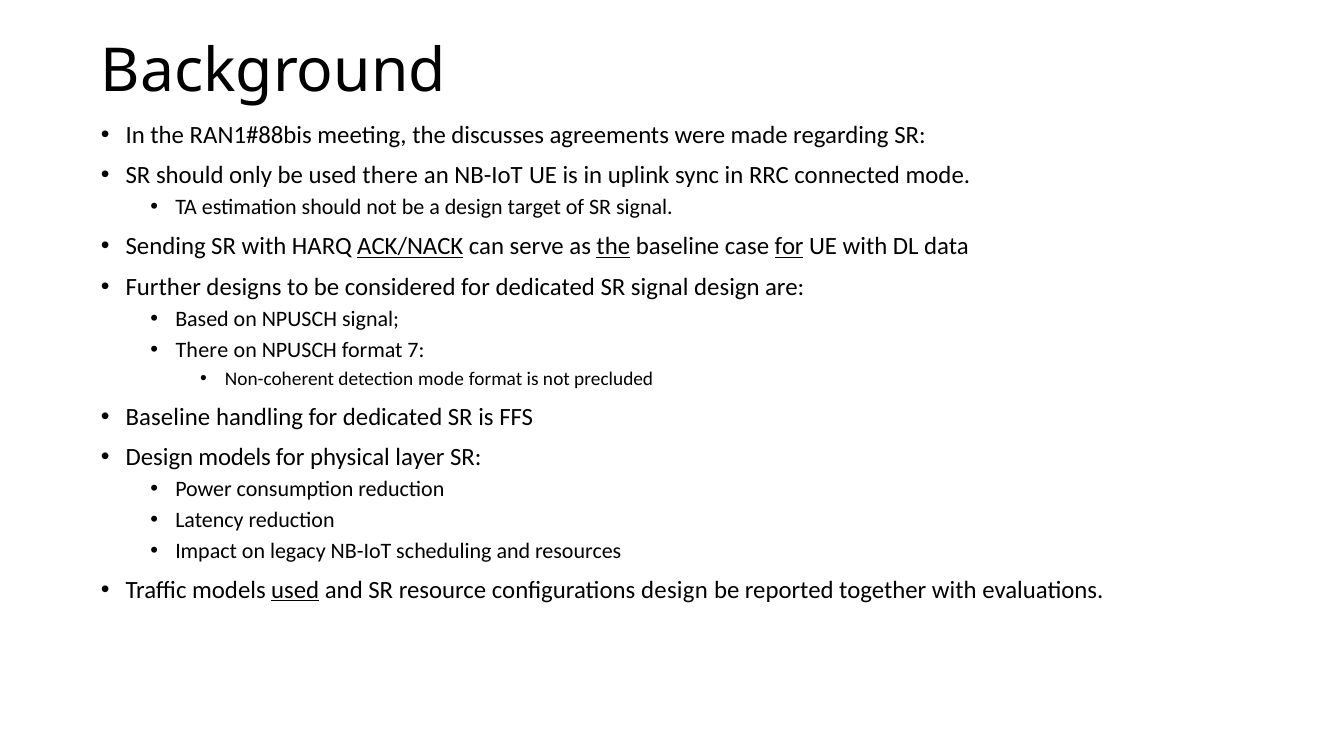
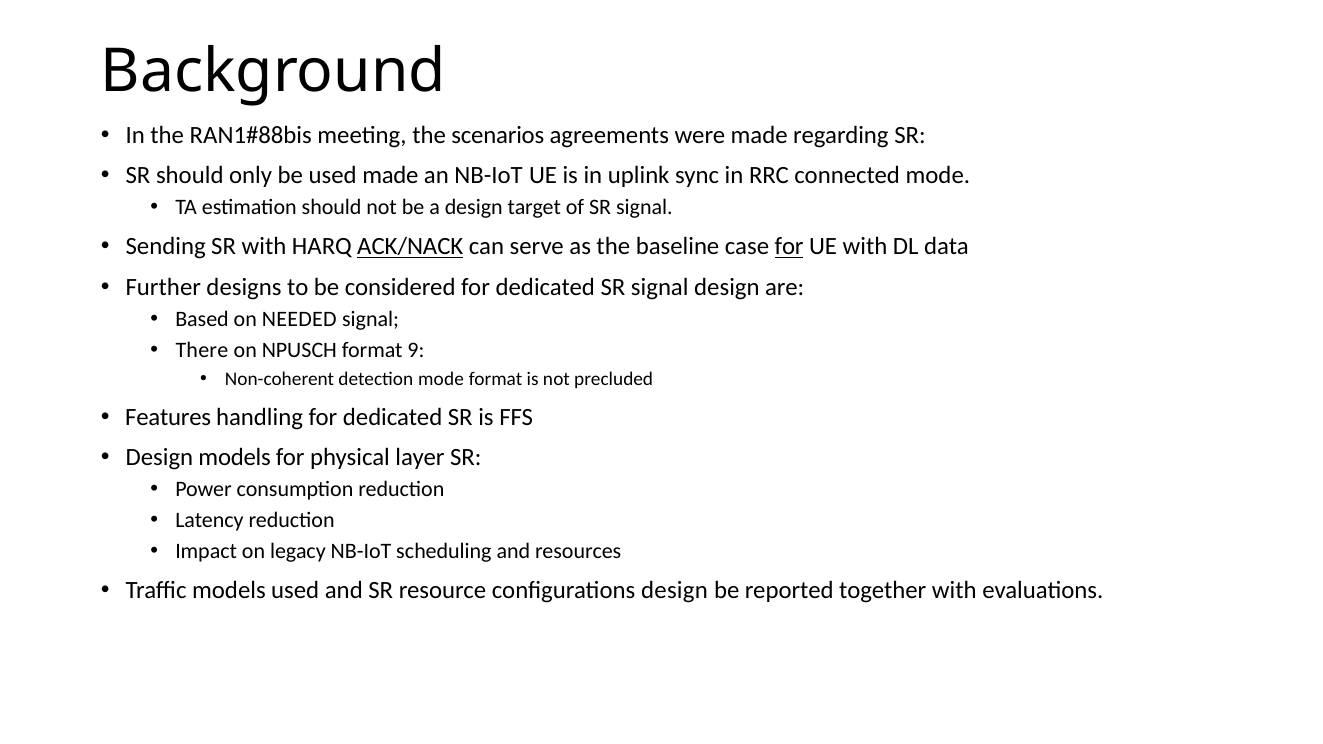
discusses: discusses -> scenarios
used there: there -> made
the at (613, 247) underline: present -> none
Based on NPUSCH: NPUSCH -> NEEDED
7: 7 -> 9
Baseline at (168, 417): Baseline -> Features
used at (295, 590) underline: present -> none
